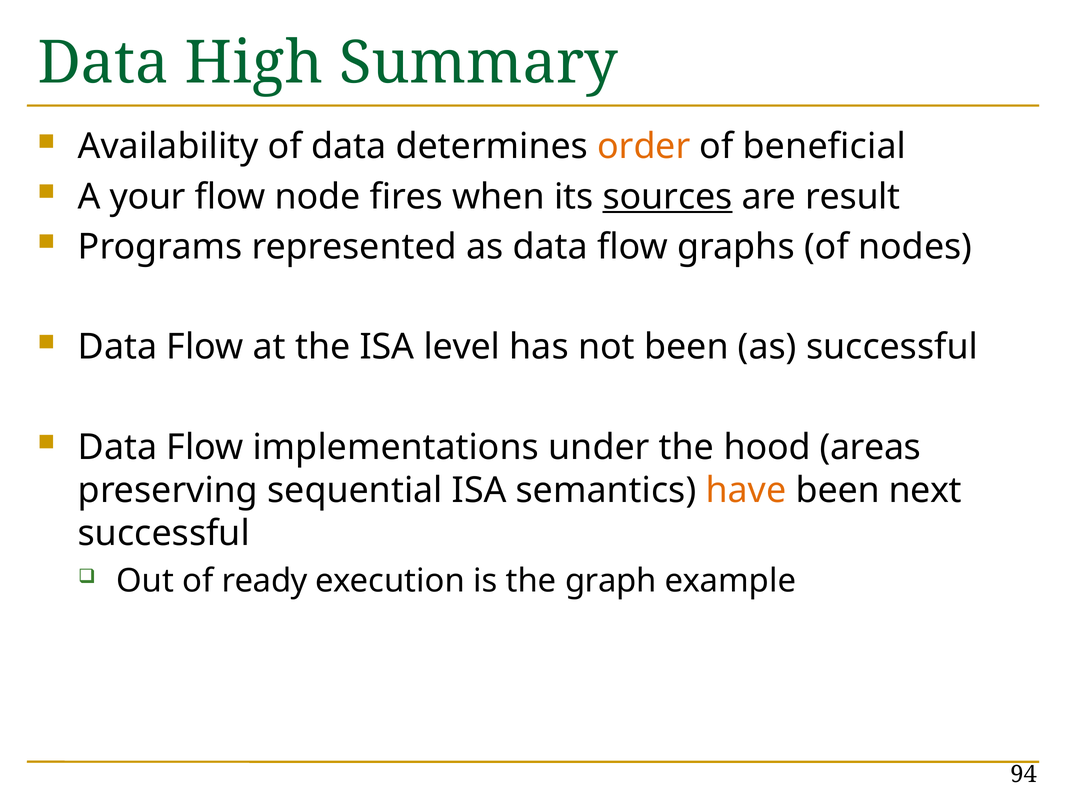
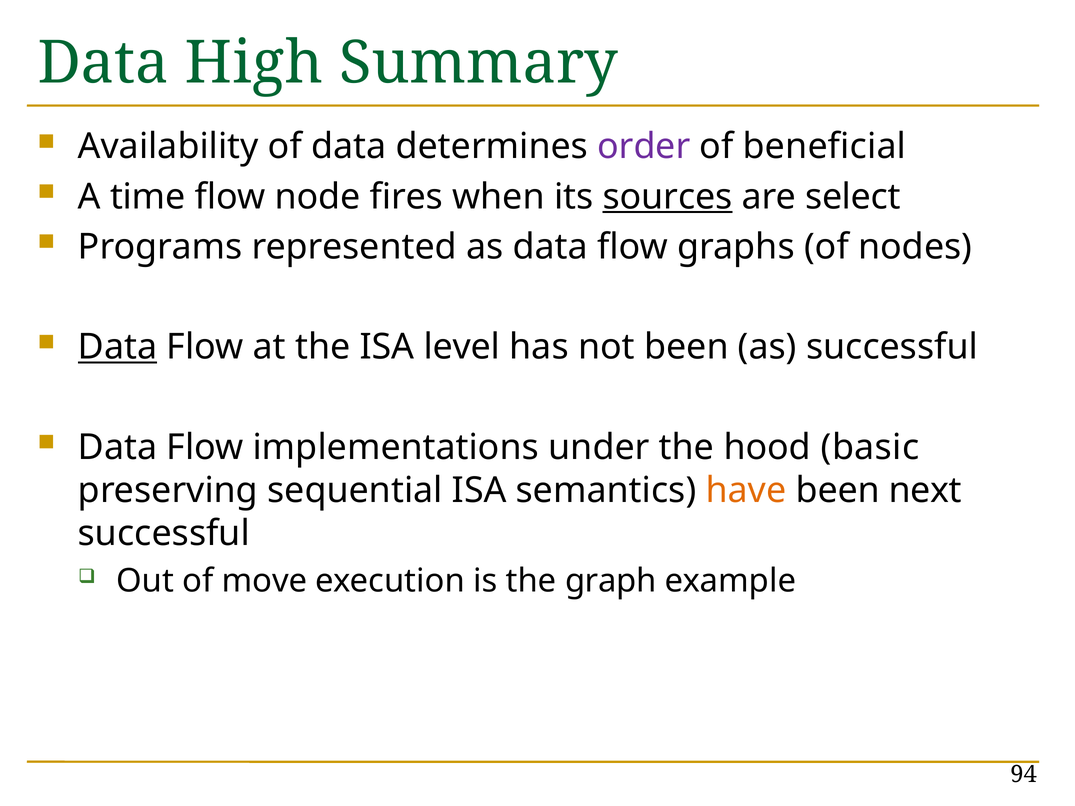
order colour: orange -> purple
your: your -> time
result: result -> select
Data at (118, 347) underline: none -> present
areas: areas -> basic
ready: ready -> move
